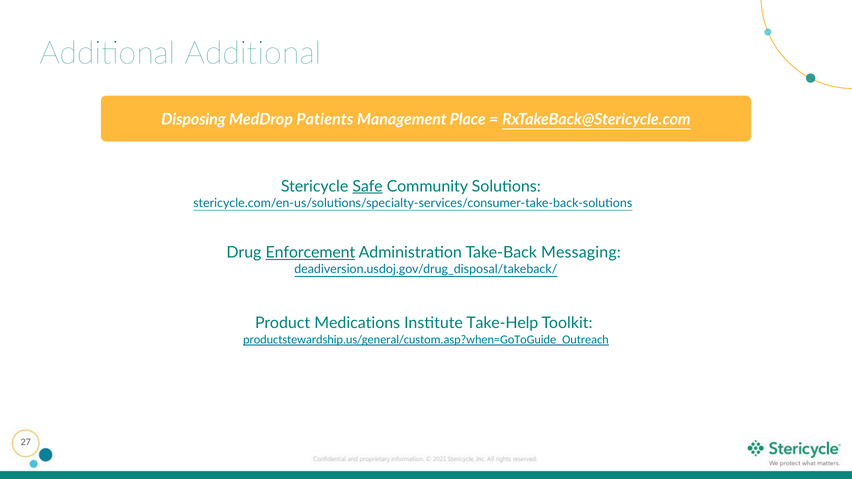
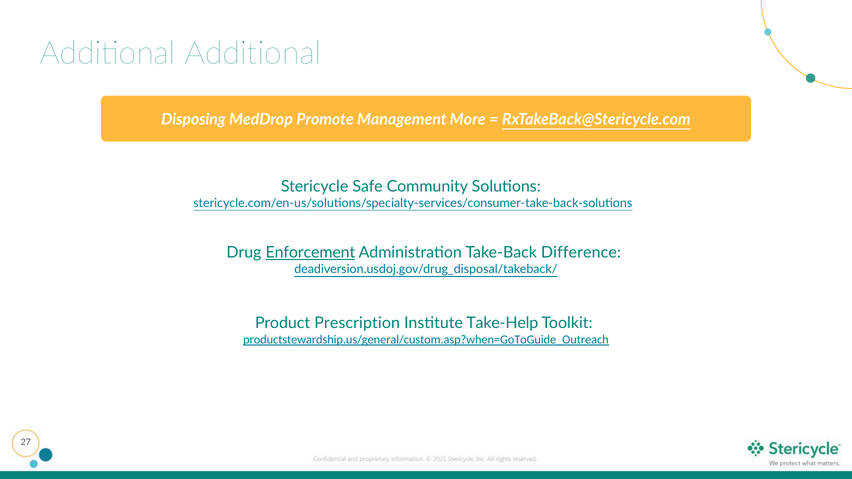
Patients: Patients -> Promote
Place: Place -> More
Safe underline: present -> none
Messaging: Messaging -> Difference
Medications: Medications -> Prescription
